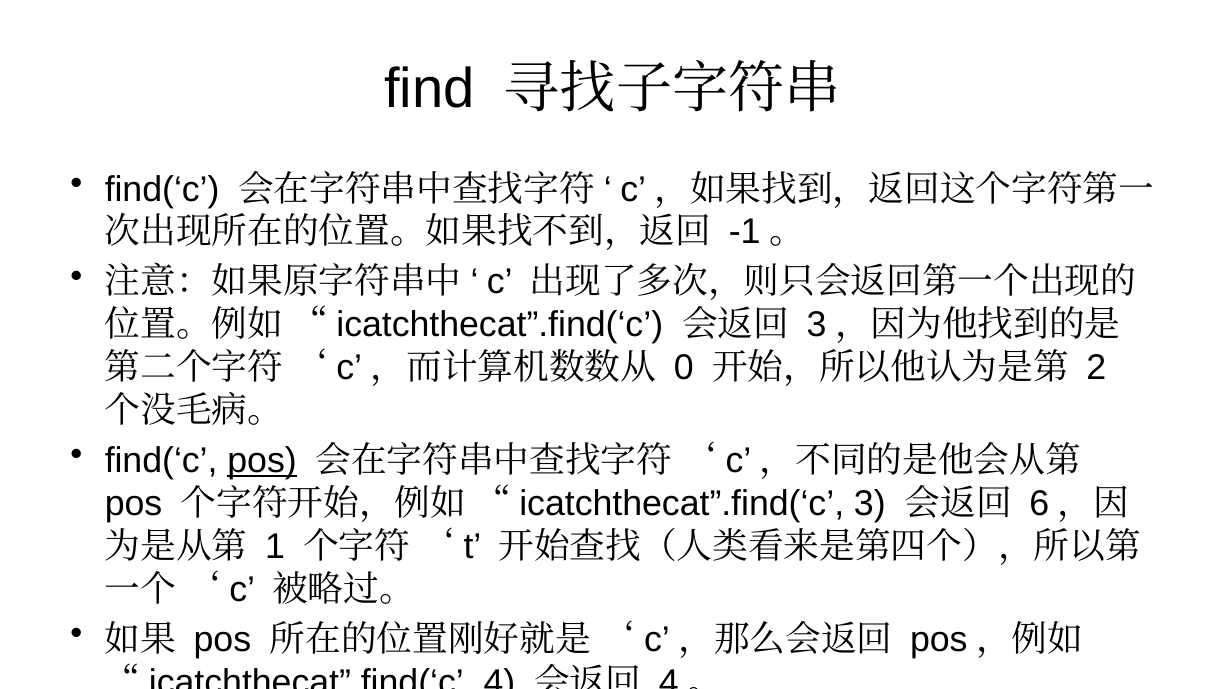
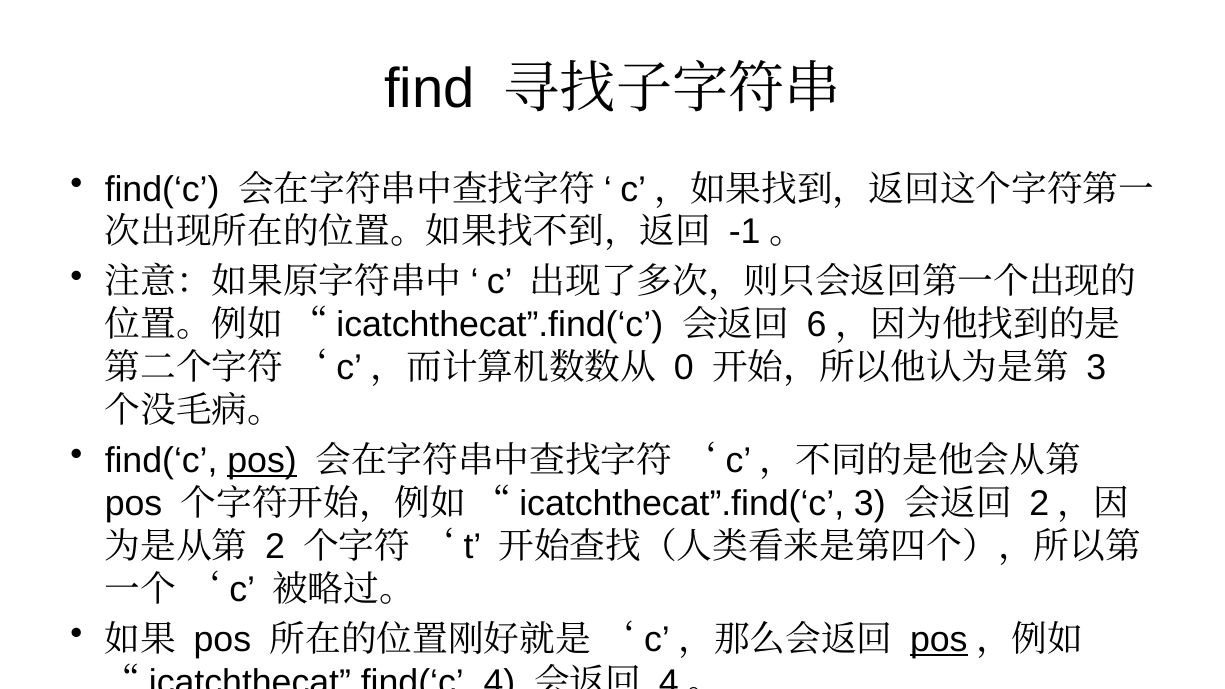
3 at (817, 325): 3 -> 6
2 at (1096, 368): 2 -> 3
6 at (1039, 504): 6 -> 2
1 at (275, 547): 1 -> 2
pos at (939, 640) underline: none -> present
